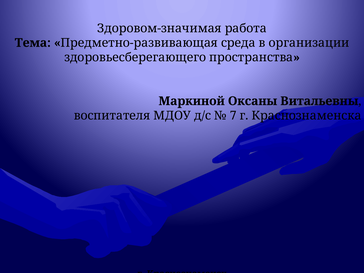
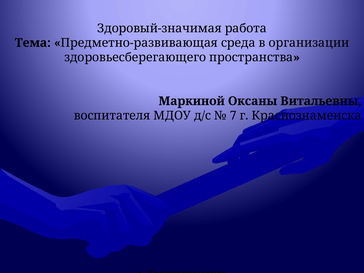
Здоровом-значимая: Здоровом-значимая -> Здоровый-значимая
